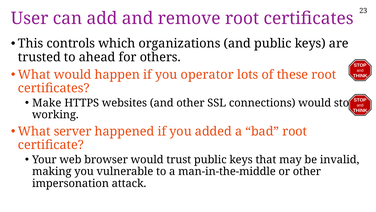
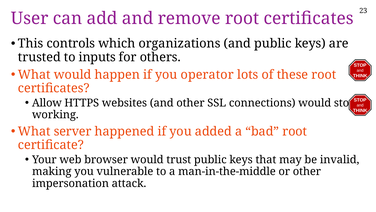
ahead: ahead -> inputs
Make: Make -> Allow
